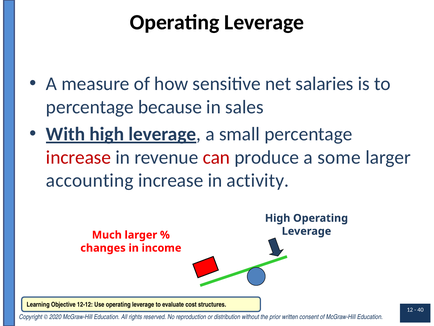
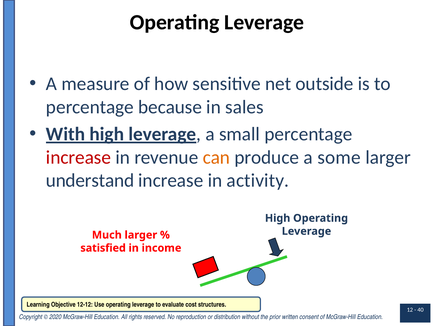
salaries: salaries -> outside
can colour: red -> orange
accounting: accounting -> understand
changes: changes -> satisfied
